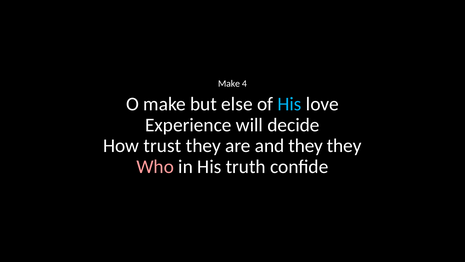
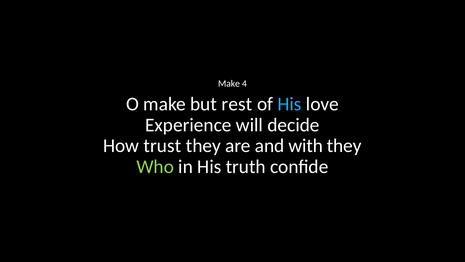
else: else -> rest
and they: they -> with
Who colour: pink -> light green
